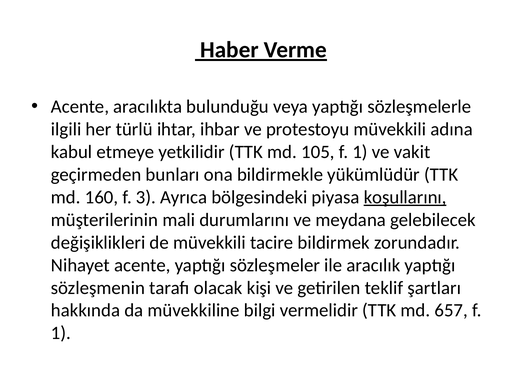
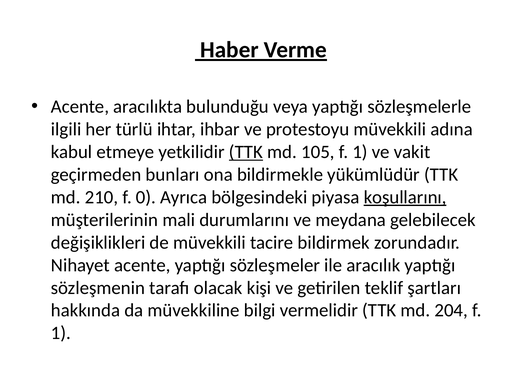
TTK at (246, 152) underline: none -> present
160: 160 -> 210
3: 3 -> 0
657: 657 -> 204
